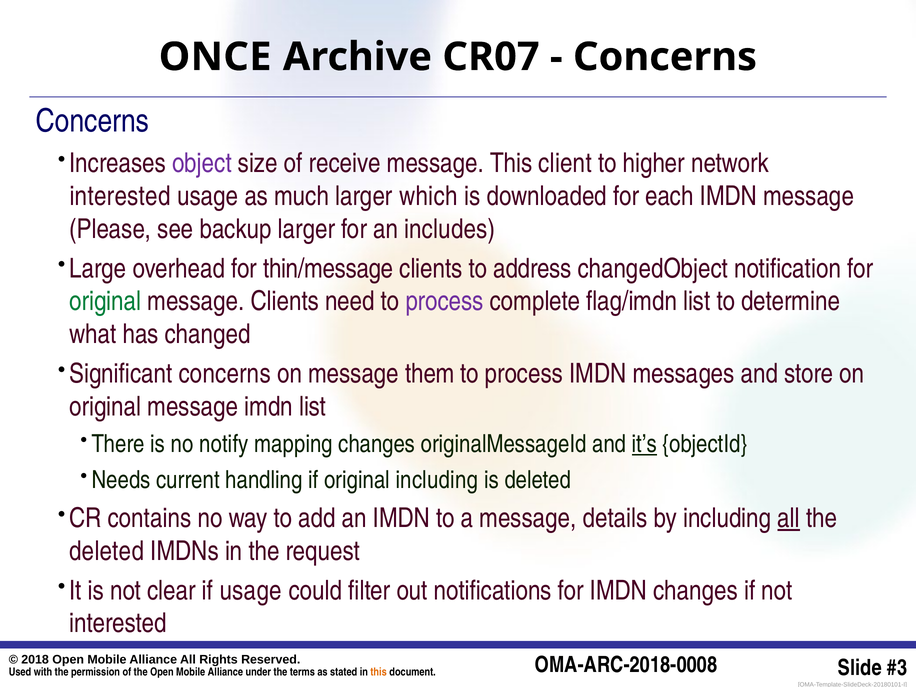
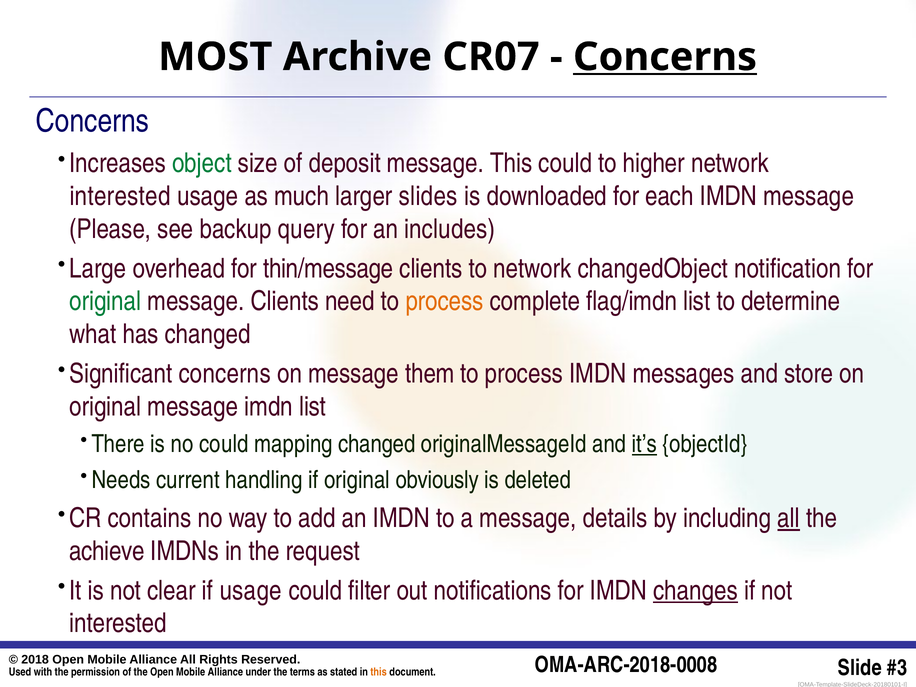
ONCE: ONCE -> MOST
Concerns at (665, 57) underline: none -> present
object colour: purple -> green
receive: receive -> deposit
This client: client -> could
which: which -> slides
backup larger: larger -> query
to address: address -> network
process at (445, 301) colour: purple -> orange
no notify: notify -> could
mapping changes: changes -> changed
original including: including -> obviously
deleted at (107, 551): deleted -> achieve
changes at (696, 591) underline: none -> present
